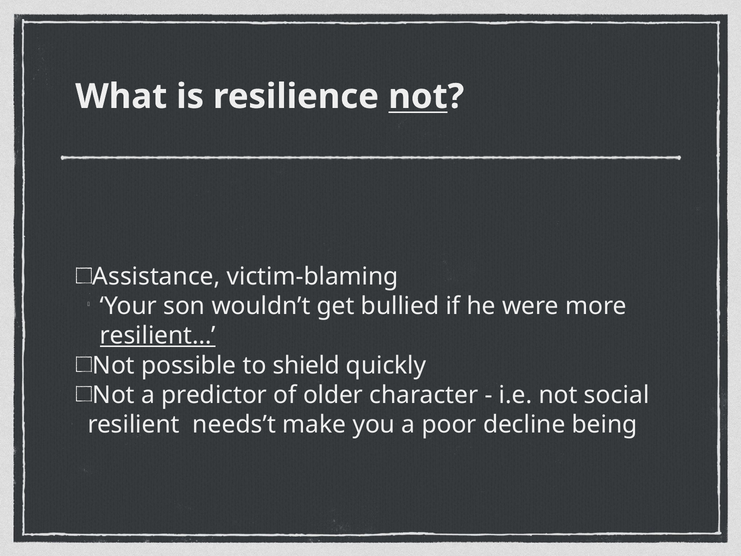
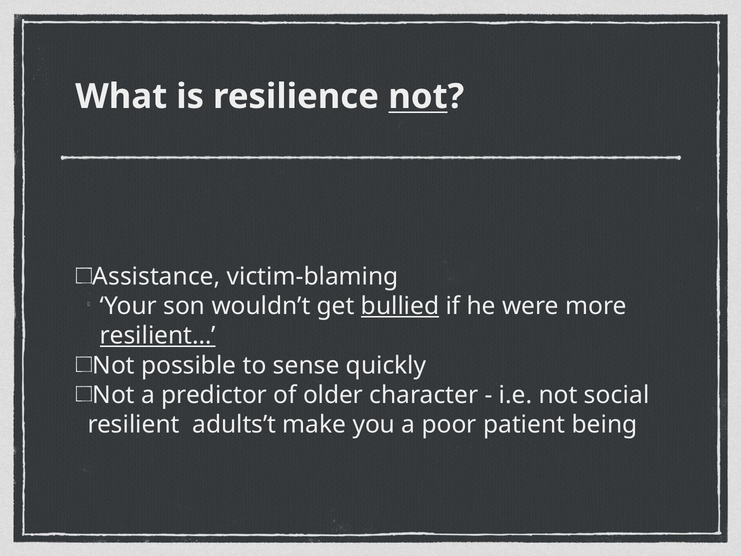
bullied underline: none -> present
shield: shield -> sense
needs’t: needs’t -> adults’t
decline: decline -> patient
